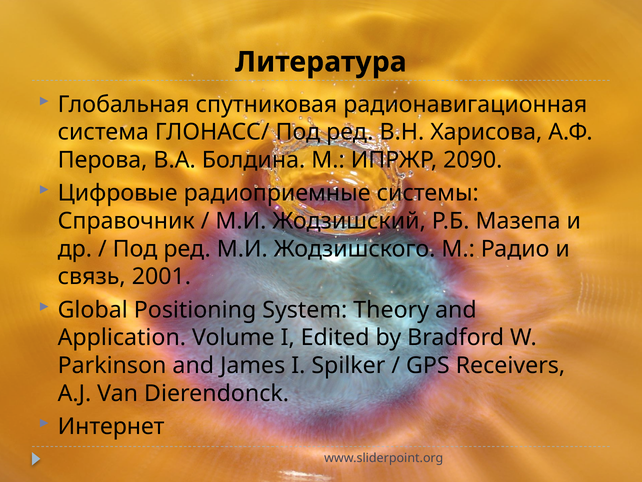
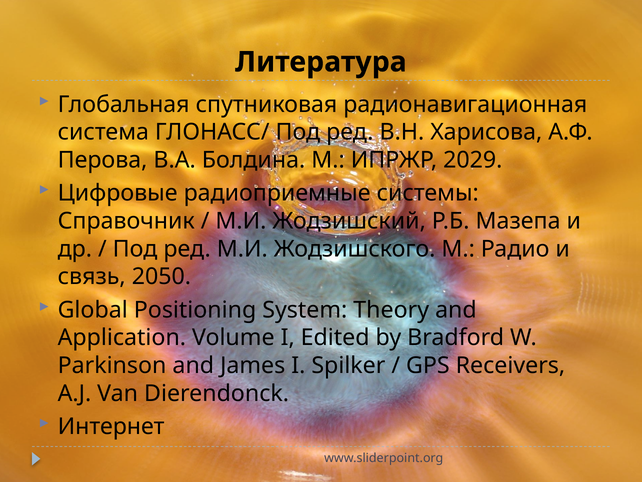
2090: 2090 -> 2029
2001: 2001 -> 2050
